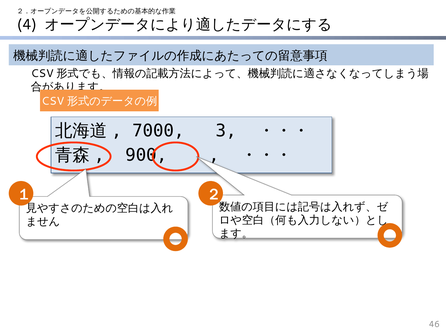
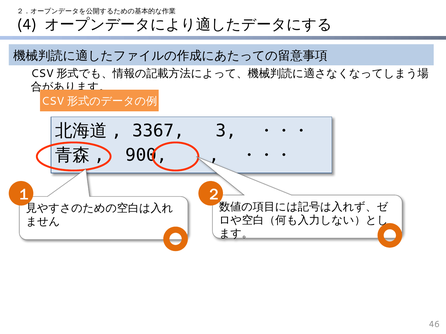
7000: 7000 -> 3367
